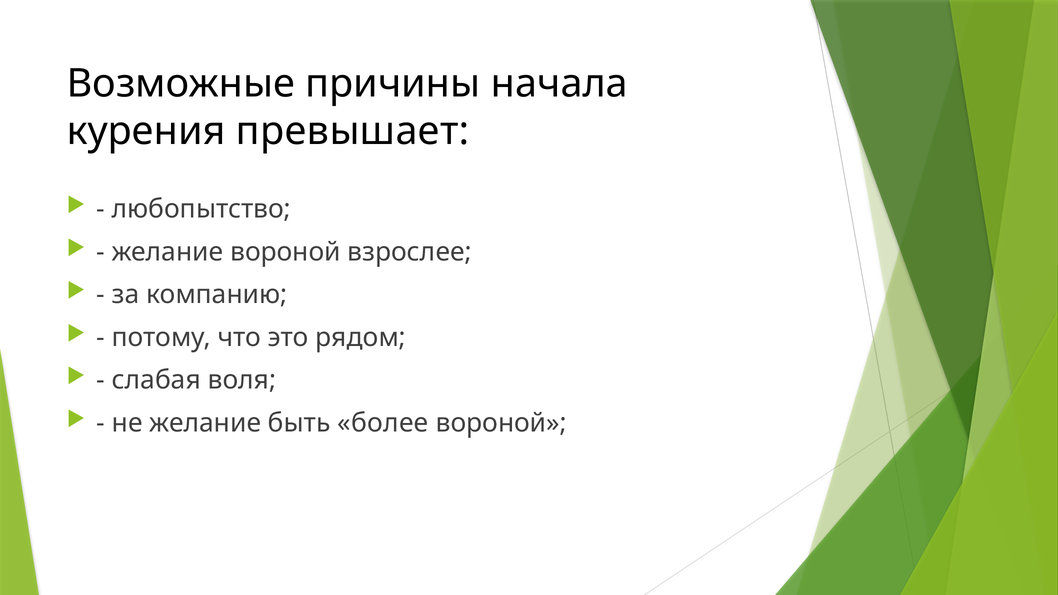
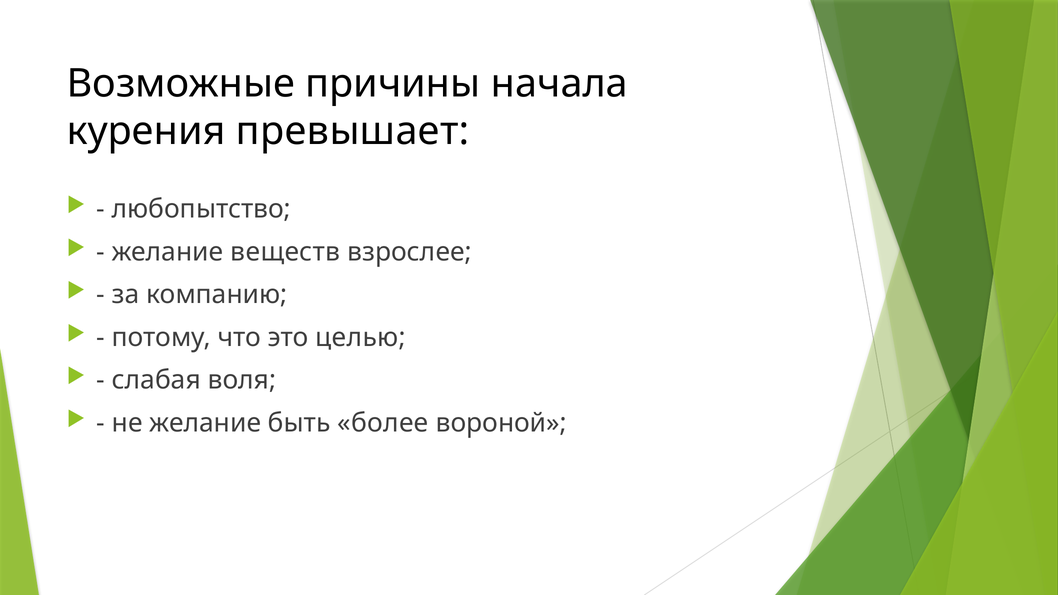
желание вороной: вороной -> веществ
рядом: рядом -> целью
